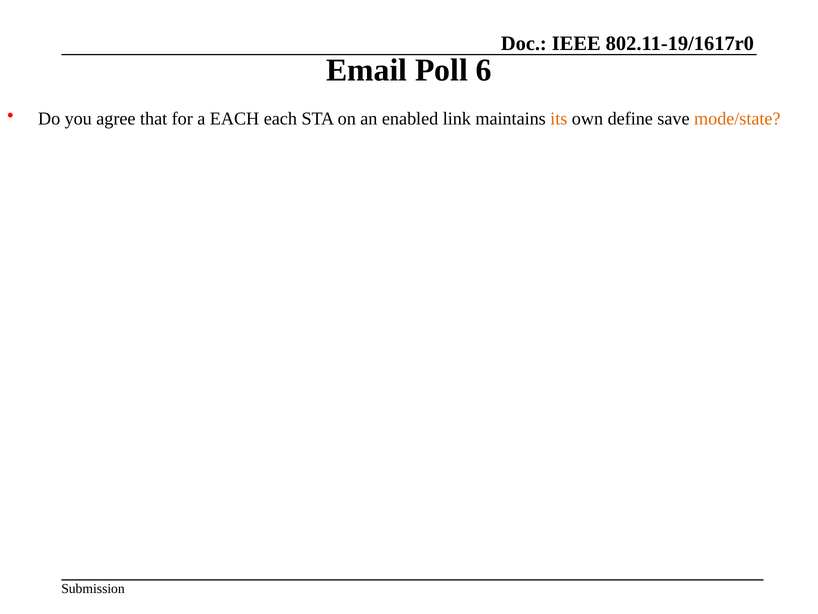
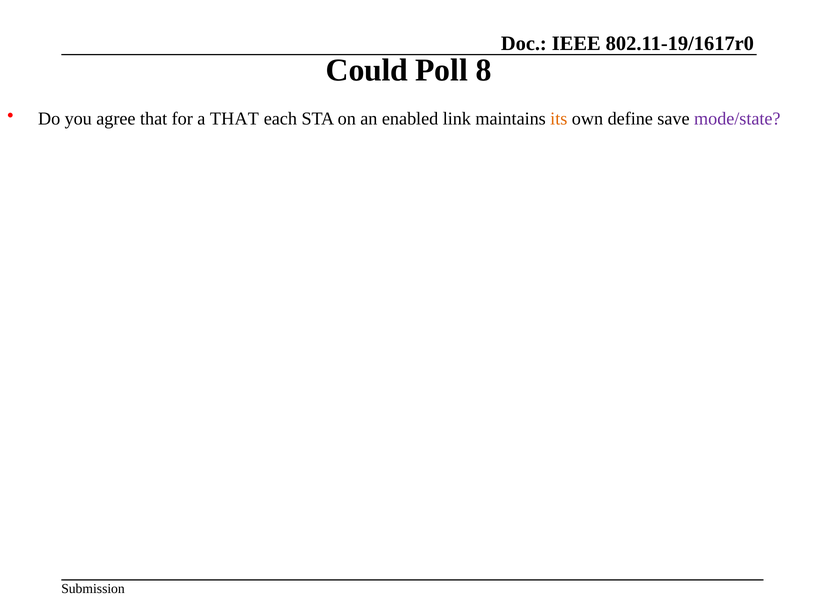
Email: Email -> Could
6: 6 -> 8
a EACH: EACH -> THAT
mode/state colour: orange -> purple
